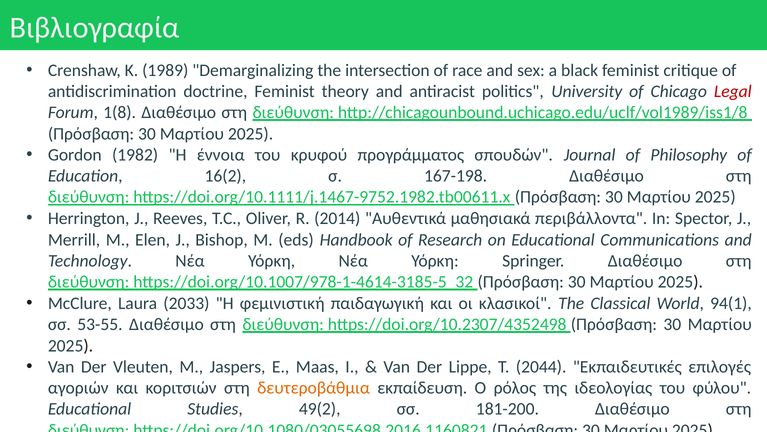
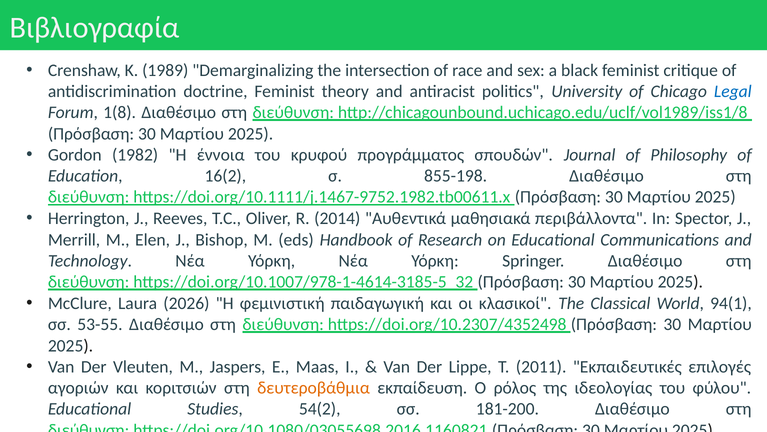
Legal colour: red -> blue
167-198: 167-198 -> 855-198
2033: 2033 -> 2026
2044: 2044 -> 2011
49(2: 49(2 -> 54(2
